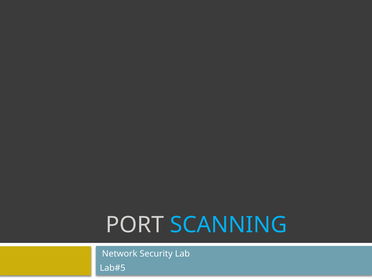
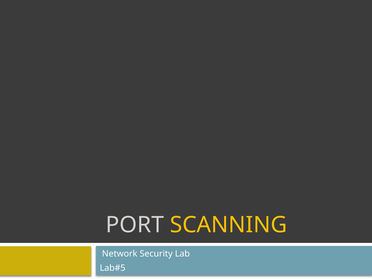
SCANNING colour: light blue -> yellow
